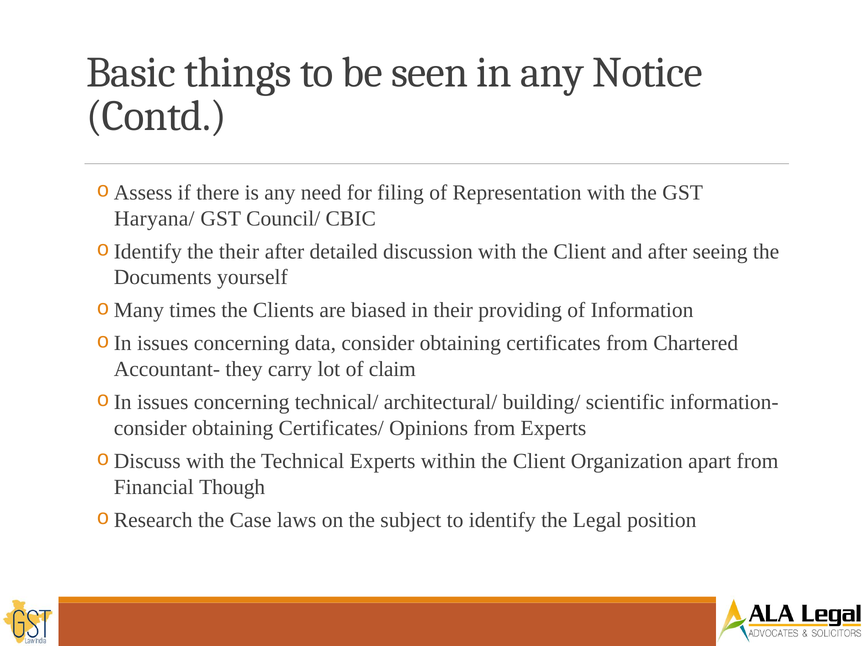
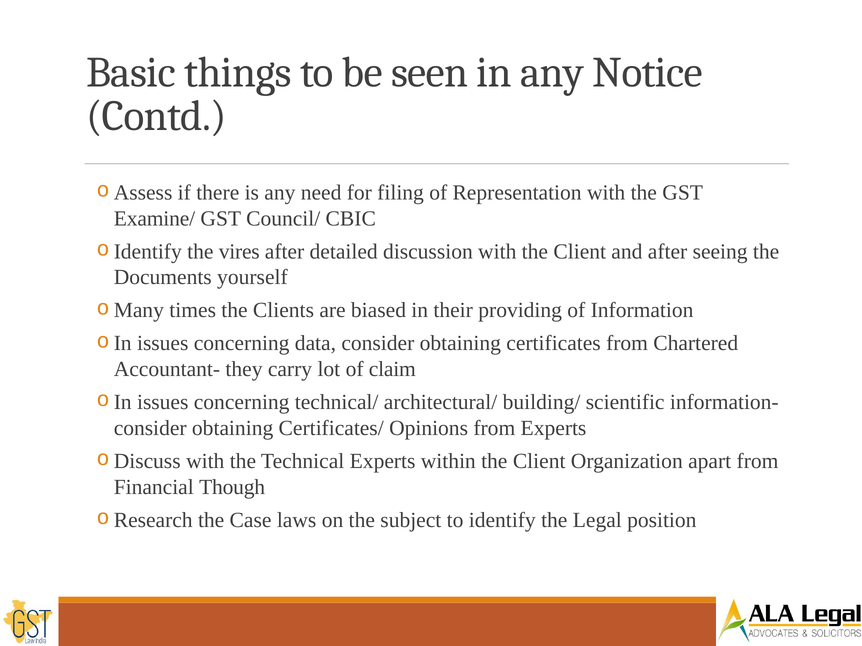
Haryana/: Haryana/ -> Examine/
the their: their -> vires
